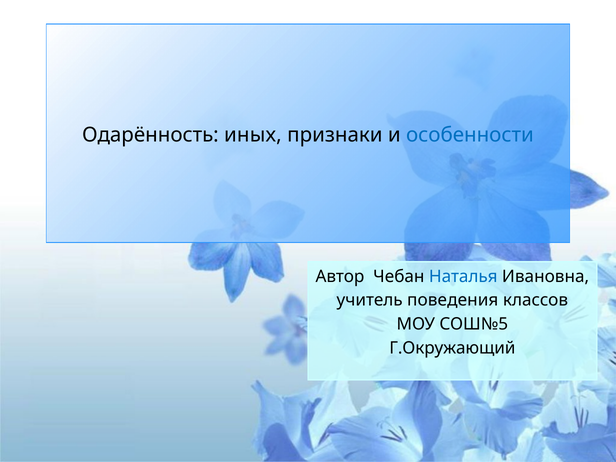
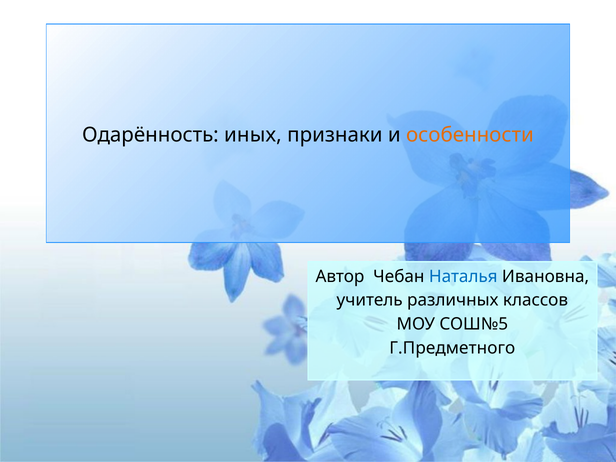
особенности colour: blue -> orange
поведения: поведения -> различных
Г.Окружающий: Г.Окружающий -> Г.Предметного
